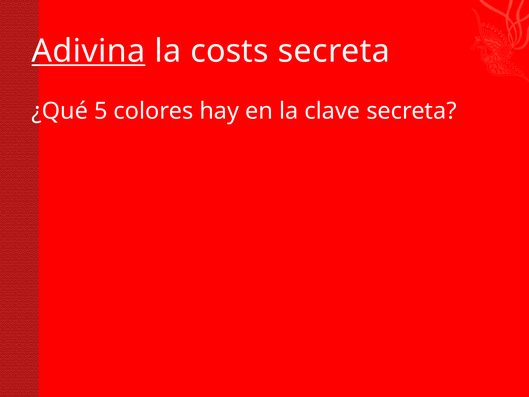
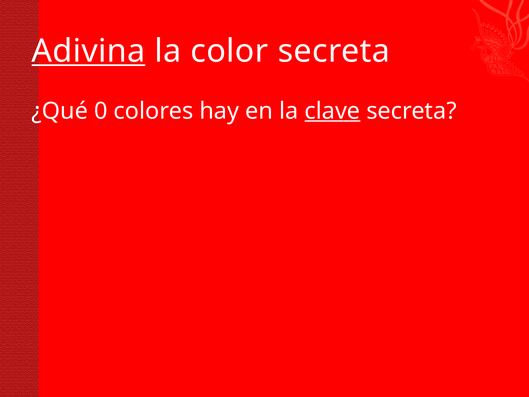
costs: costs -> color
5: 5 -> 0
clave underline: none -> present
